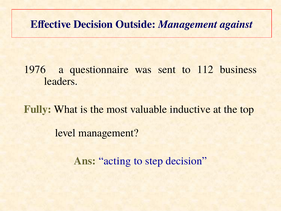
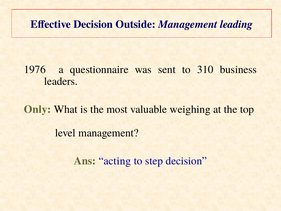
against: against -> leading
112: 112 -> 310
Fully: Fully -> Only
inductive: inductive -> weighing
